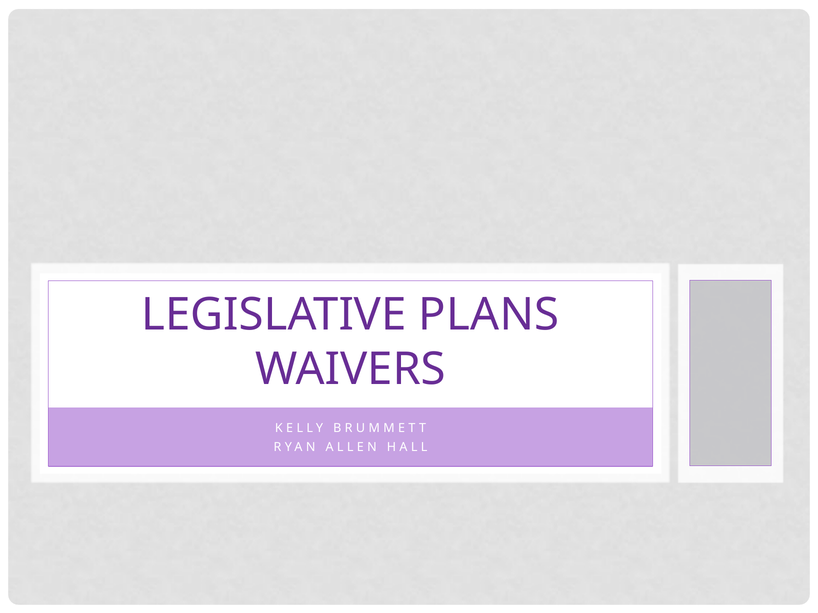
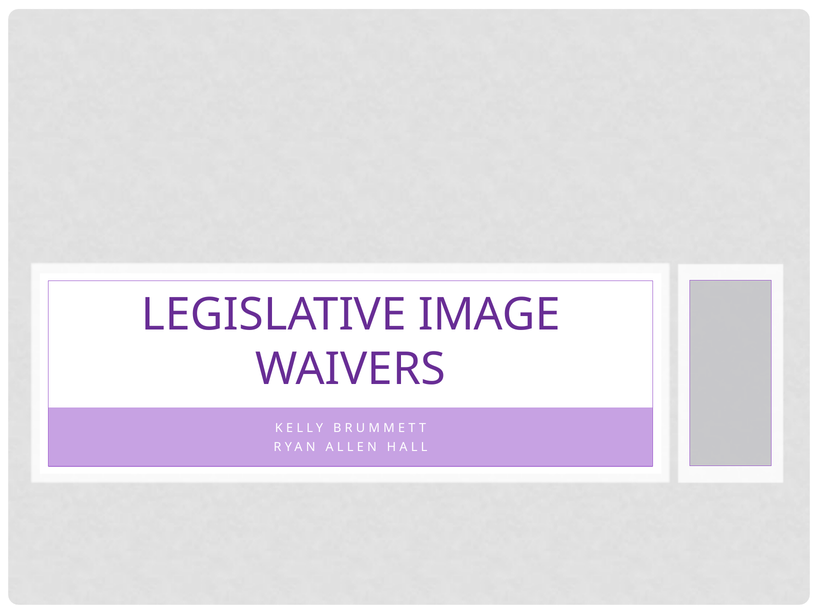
PLANS: PLANS -> IMAGE
